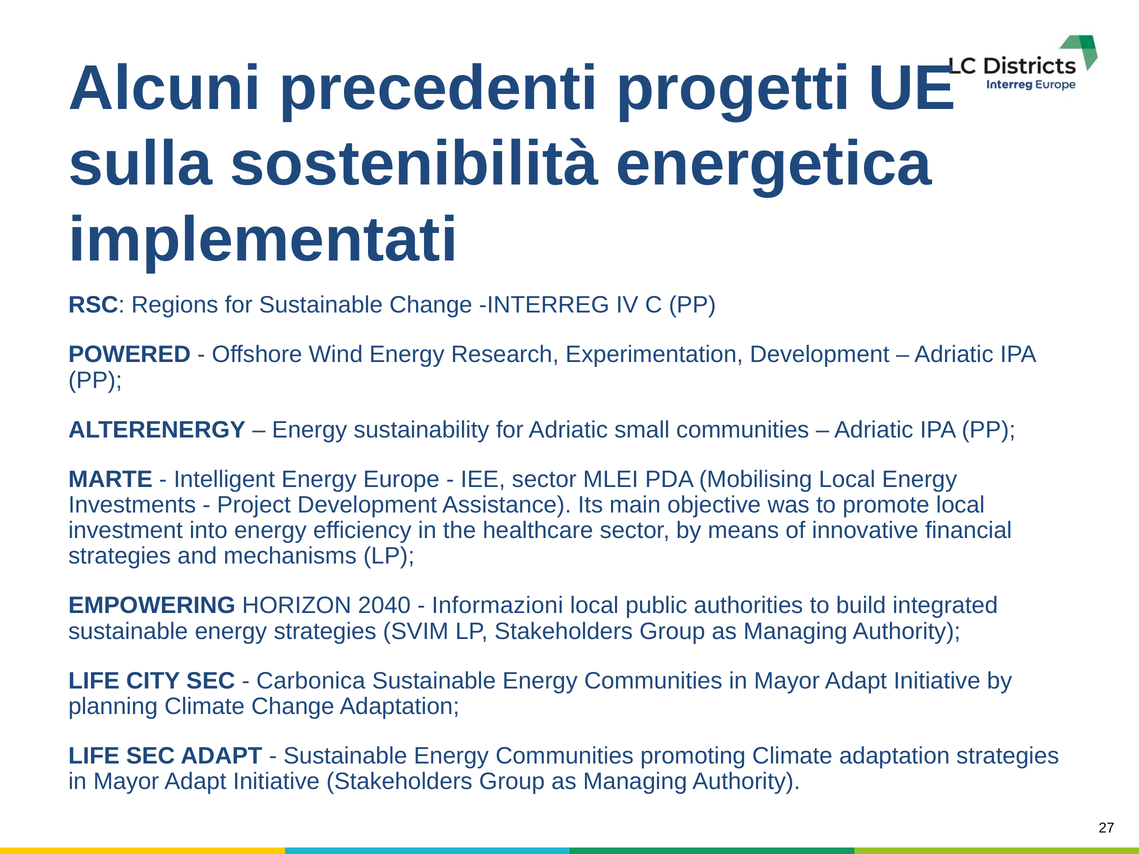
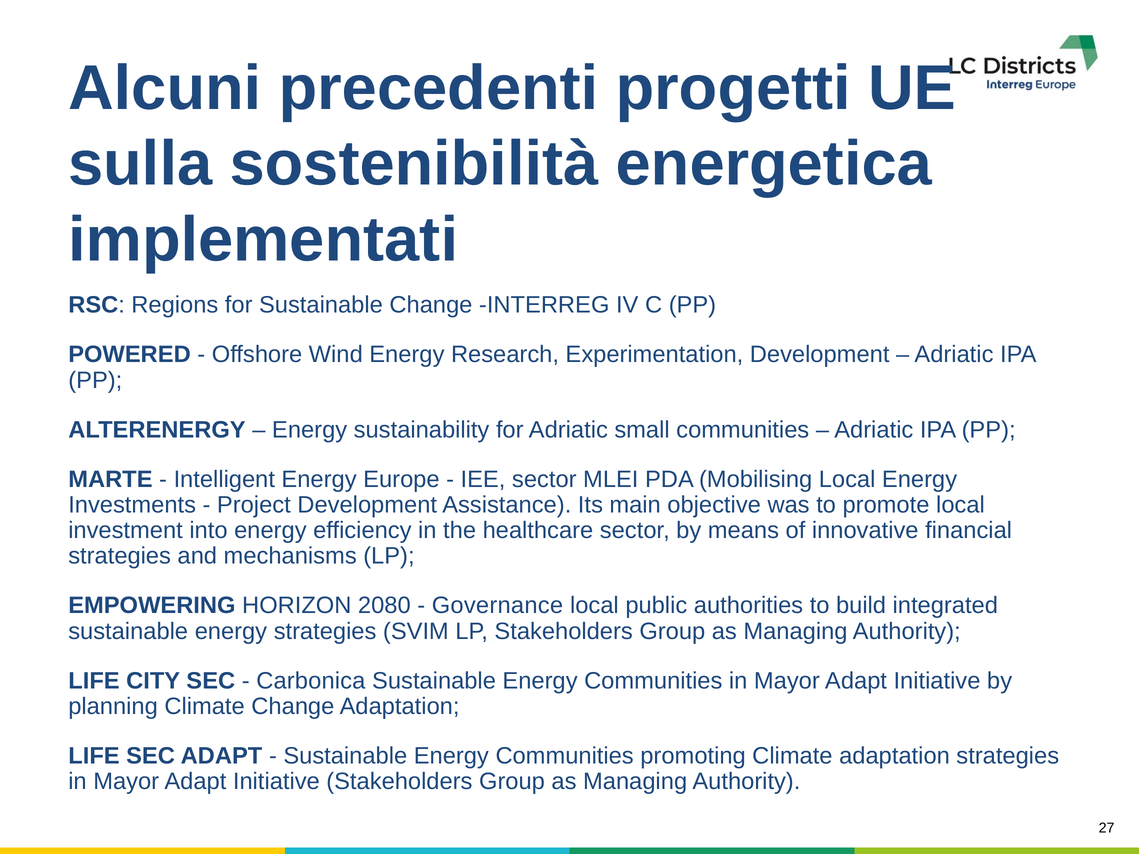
2040: 2040 -> 2080
Informazioni: Informazioni -> Governance
